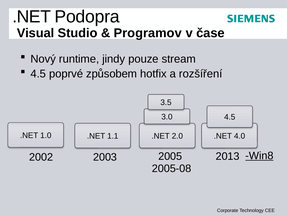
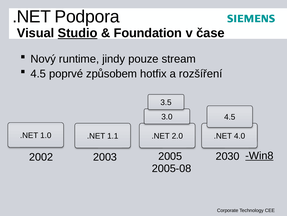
Podopra: Podopra -> Podpora
Studio underline: none -> present
Programov: Programov -> Foundation
2013: 2013 -> 2030
